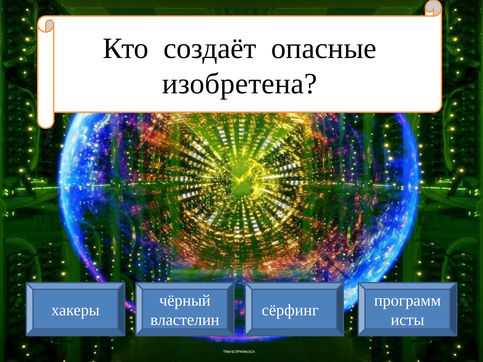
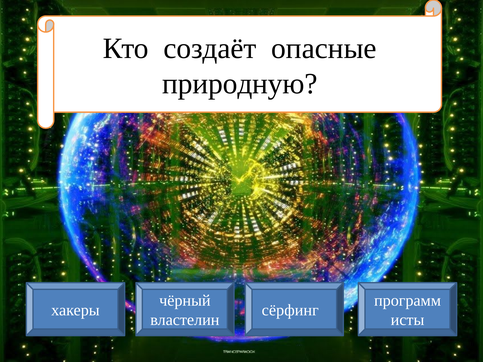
изобретена: изобретена -> природную
